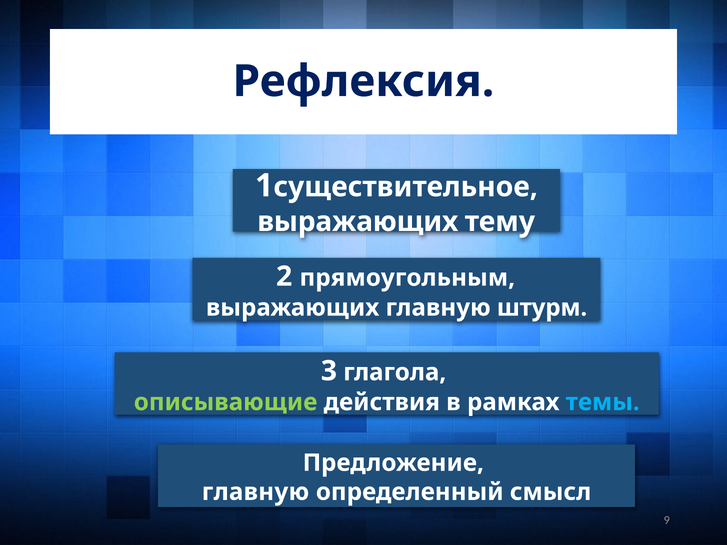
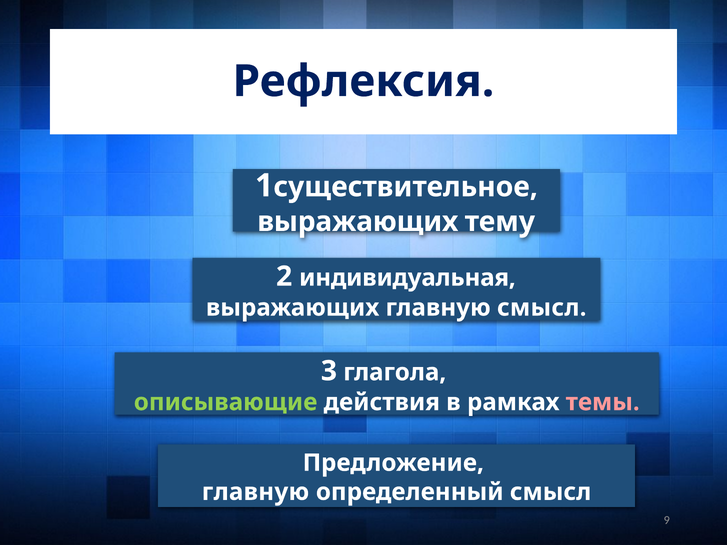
прямоугольным: прямоугольным -> индивидуальная
главную штурм: штурм -> смысл
темы colour: light blue -> pink
